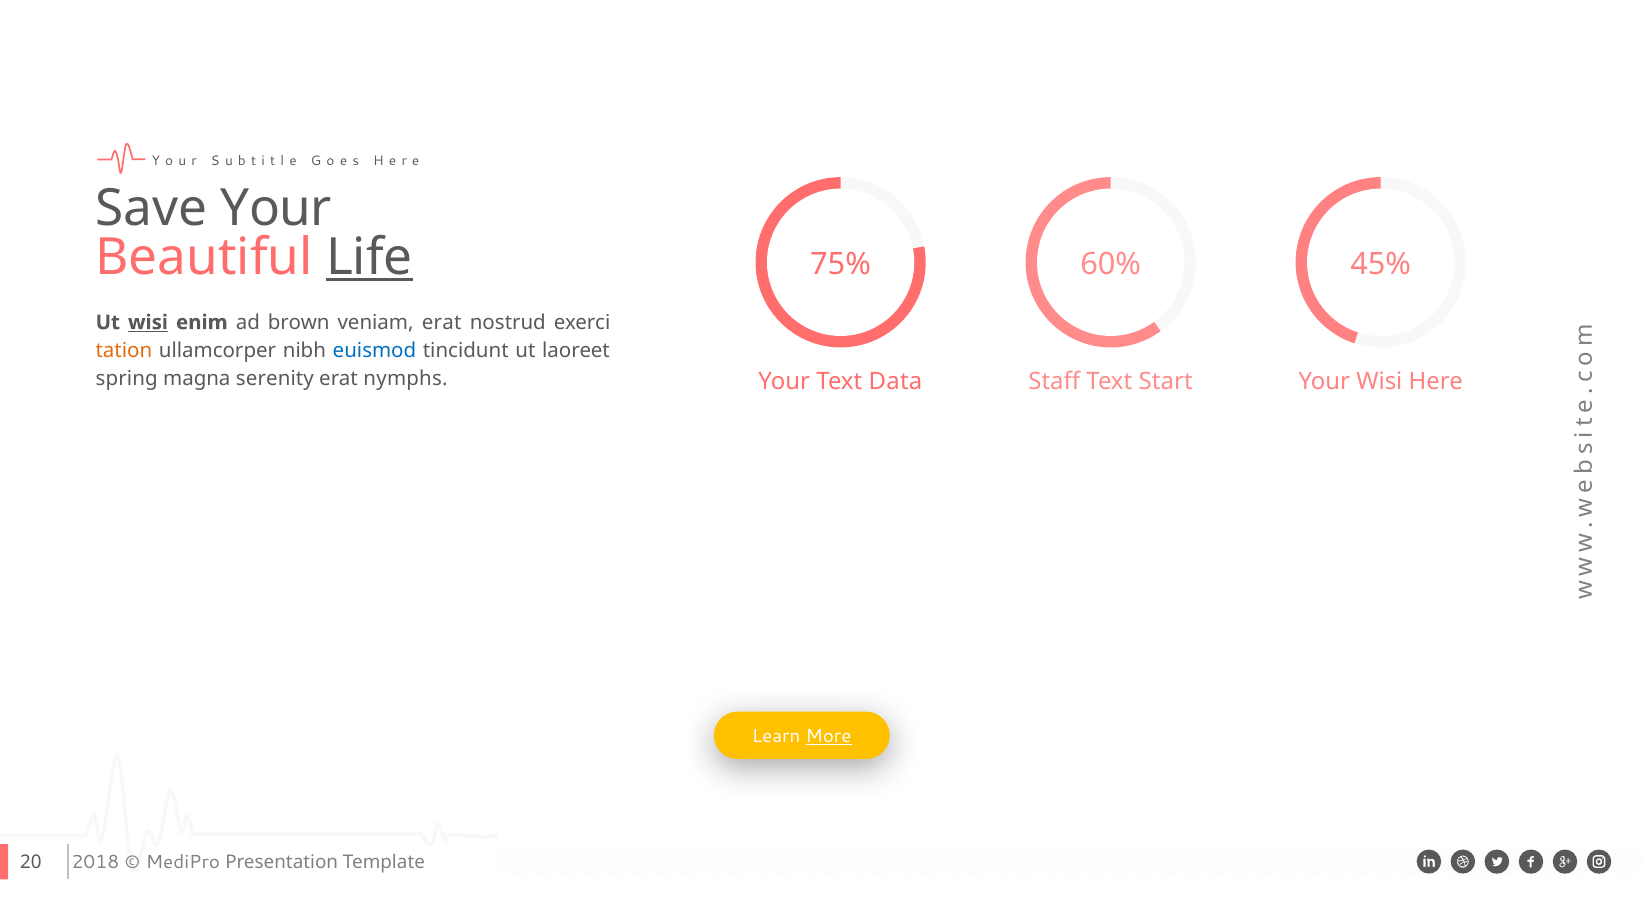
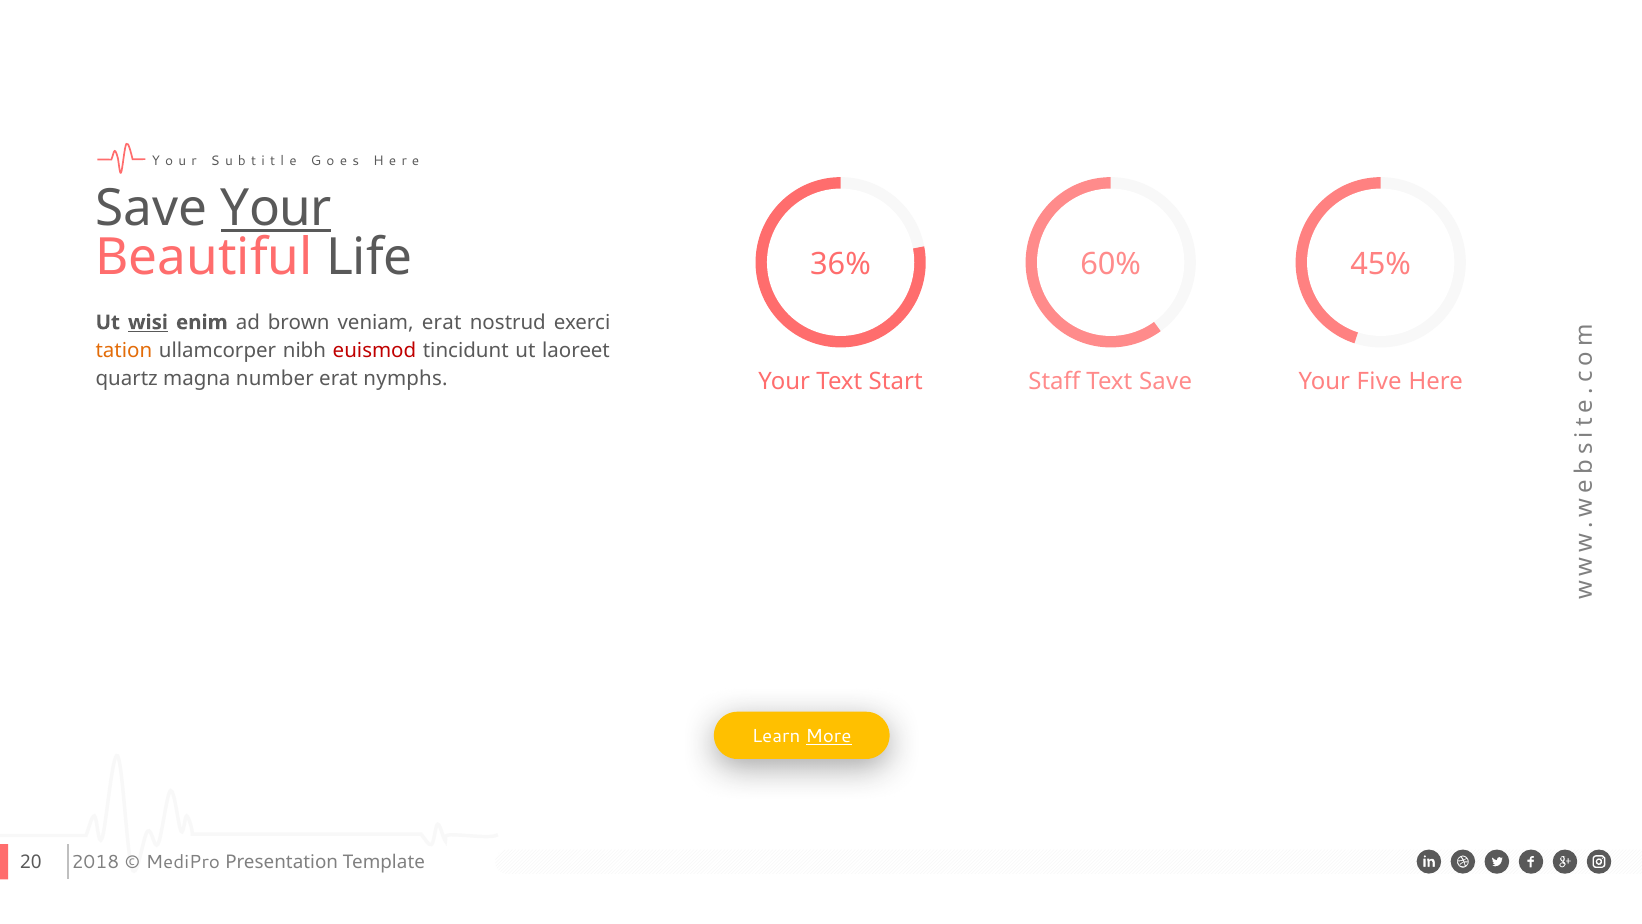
Your at (276, 209) underline: none -> present
Life underline: present -> none
75%: 75% -> 36%
euismod colour: blue -> red
spring: spring -> quartz
serenity: serenity -> number
Data: Data -> Start
Text Start: Start -> Save
Your Wisi: Wisi -> Five
